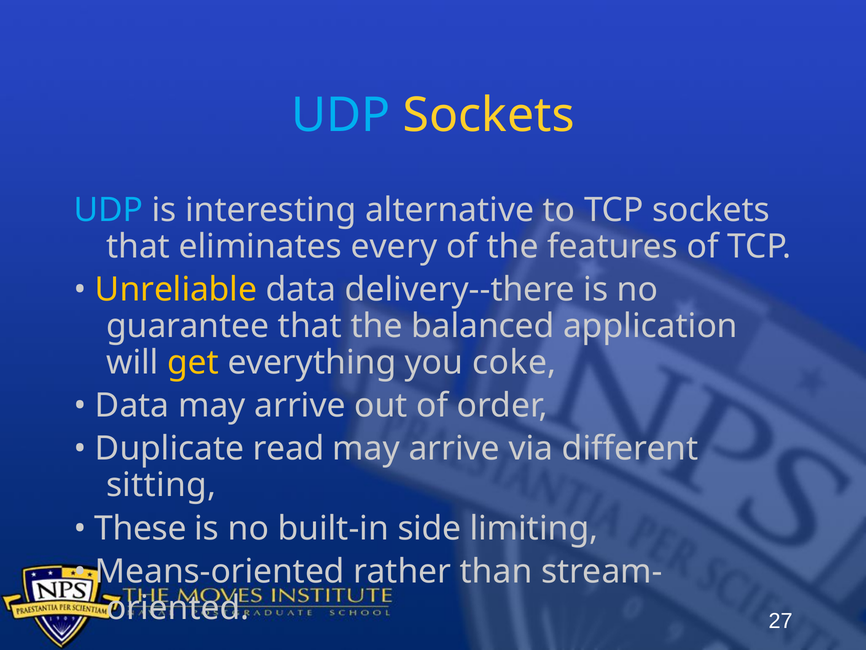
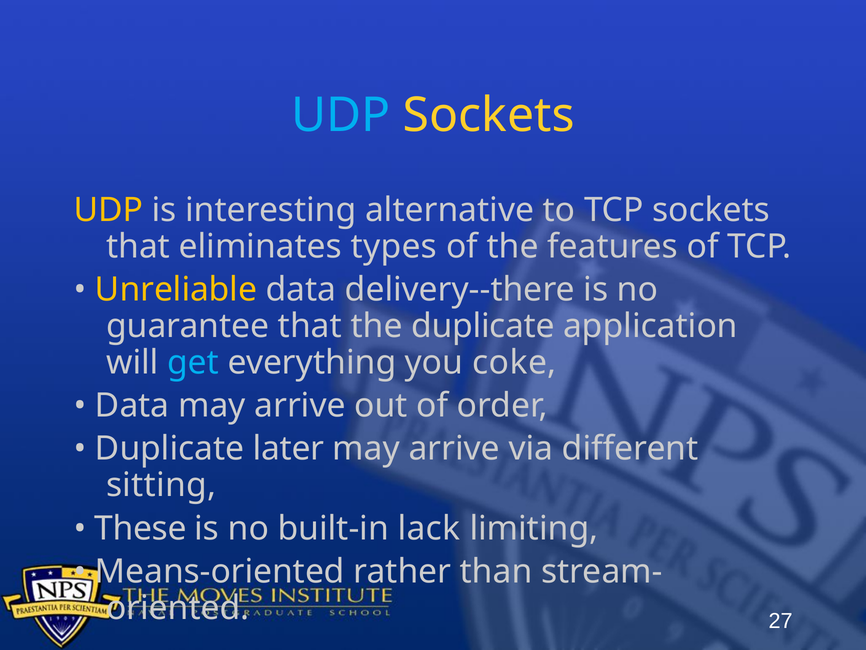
UDP at (108, 210) colour: light blue -> yellow
every: every -> types
the balanced: balanced -> duplicate
get colour: yellow -> light blue
read: read -> later
side: side -> lack
